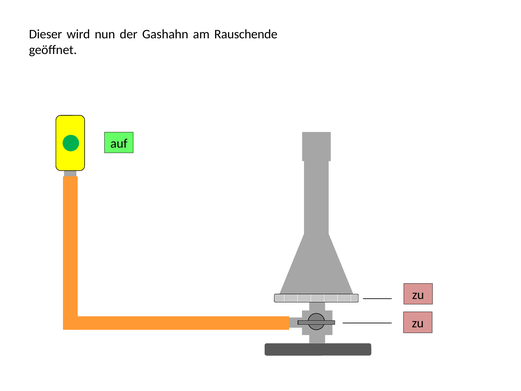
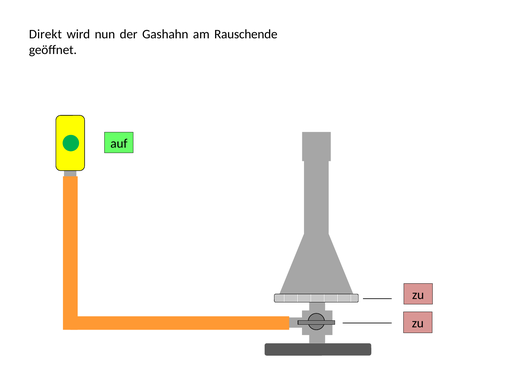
Dieser: Dieser -> Direkt
